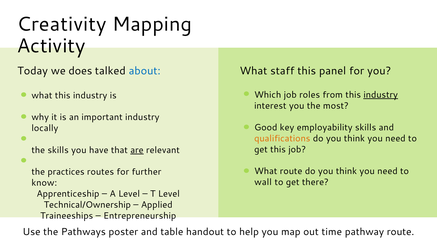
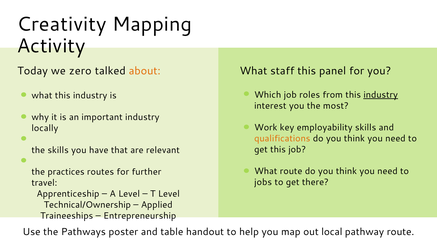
does: does -> zero
about colour: blue -> orange
Good: Good -> Work
are underline: present -> none
wall: wall -> jobs
know: know -> travel
time: time -> local
